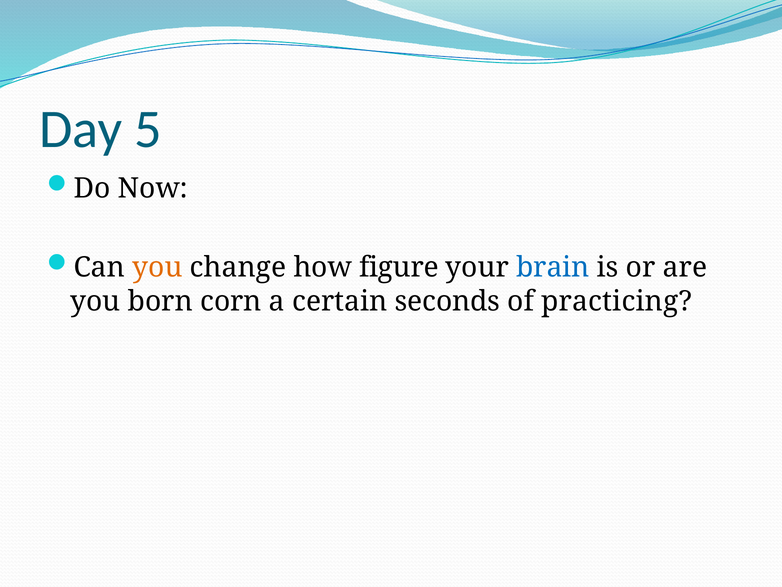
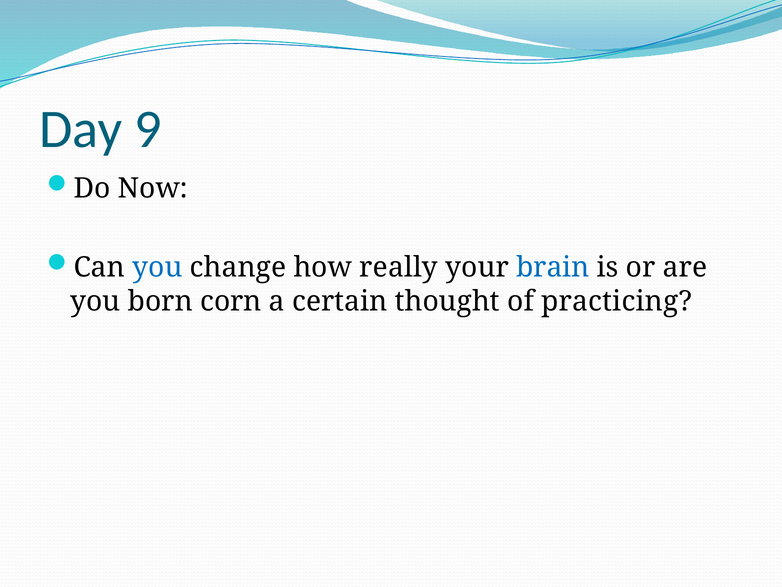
5: 5 -> 9
you at (157, 267) colour: orange -> blue
figure: figure -> really
seconds: seconds -> thought
